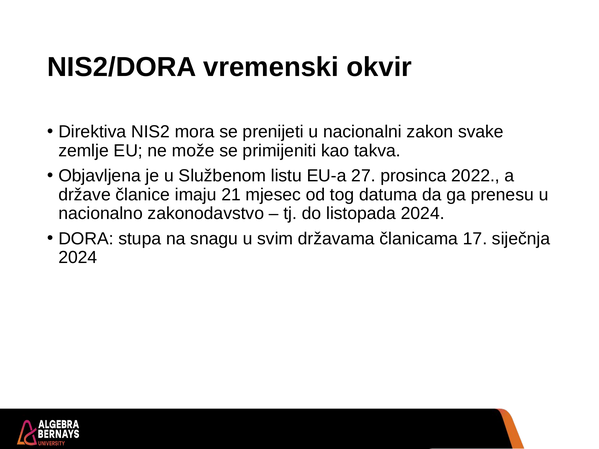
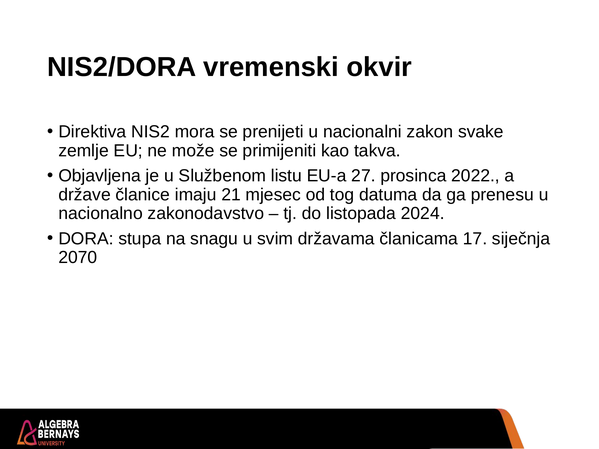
2024 at (78, 258): 2024 -> 2070
